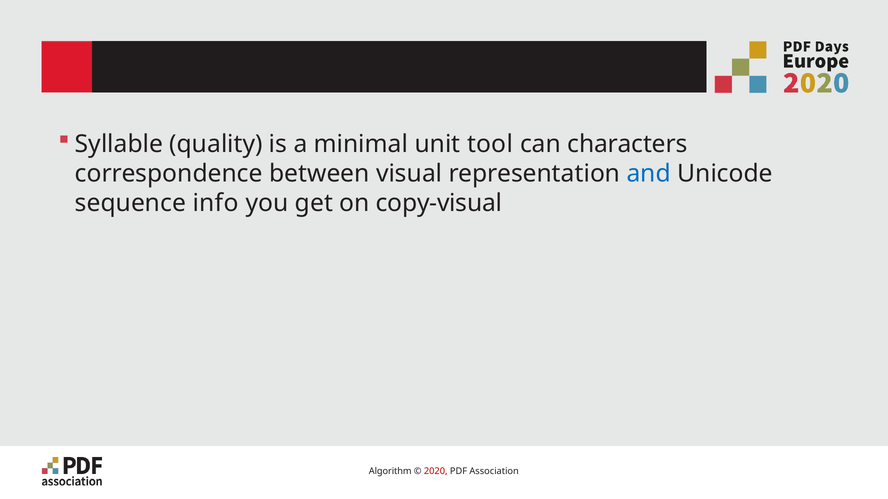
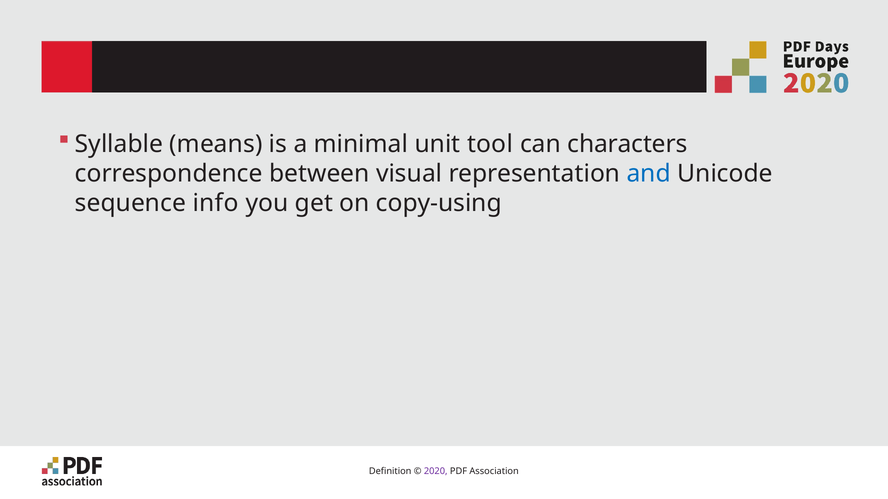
quality: quality -> means
copy-visual: copy-visual -> copy-using
Algorithm: Algorithm -> Definition
2020 colour: red -> purple
